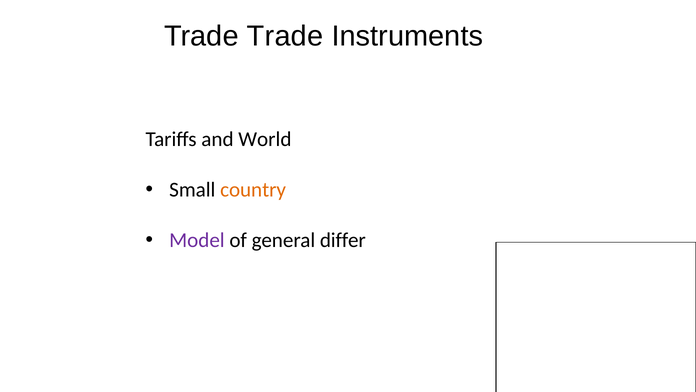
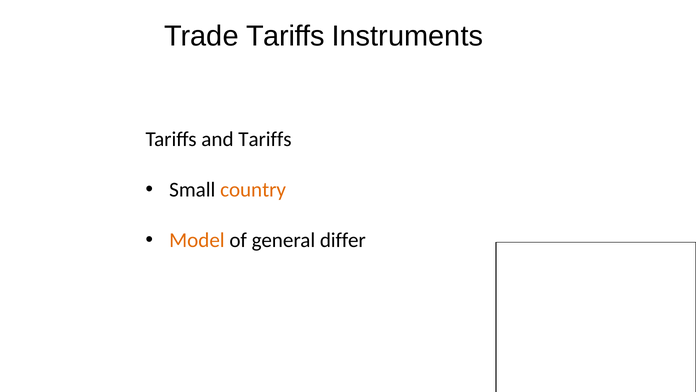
Trade Trade: Trade -> Tariffs
and World: World -> Tariffs
Model colour: purple -> orange
